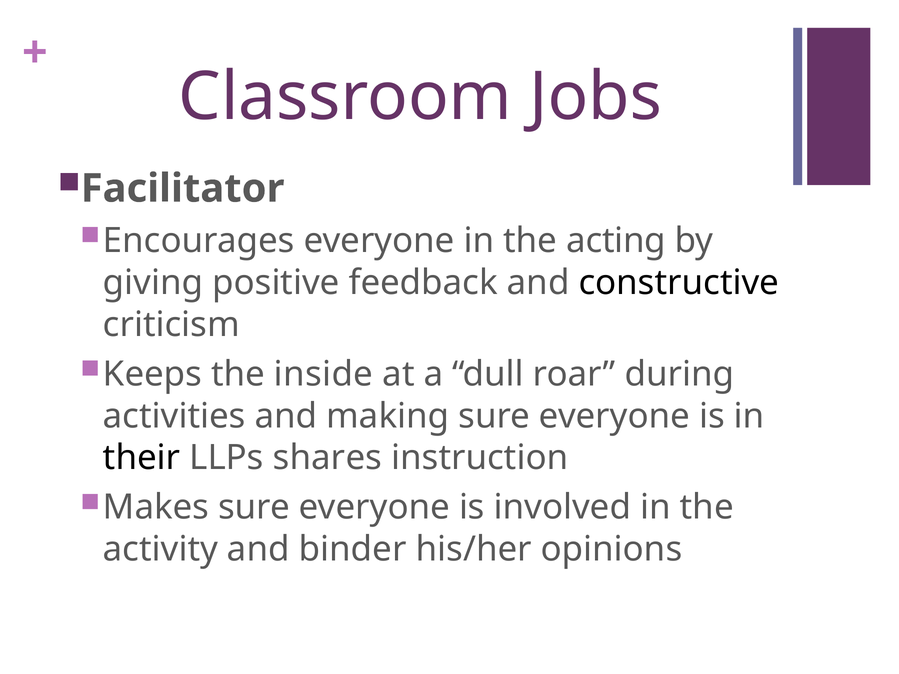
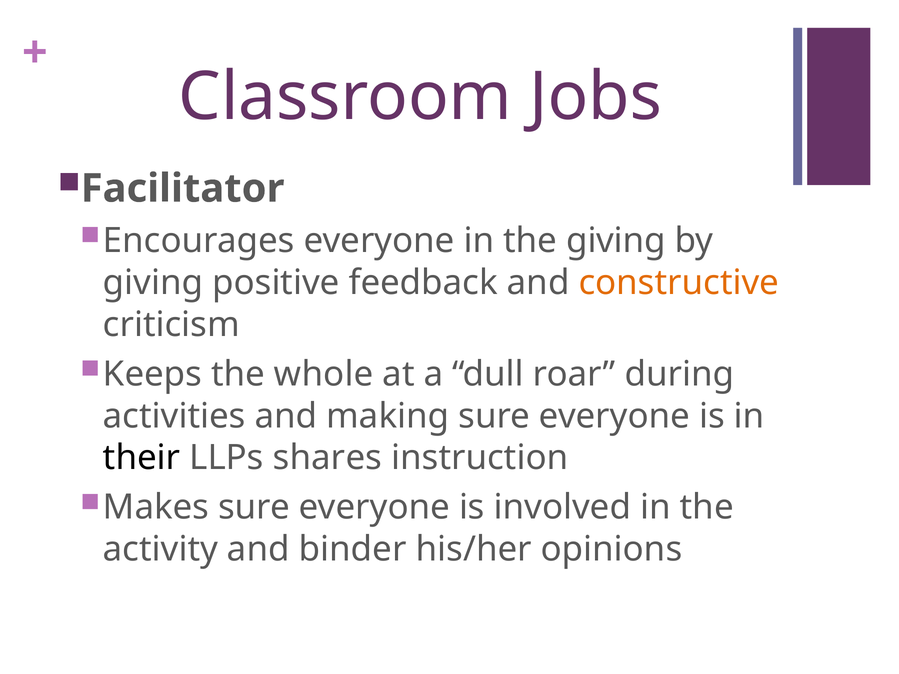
the acting: acting -> giving
constructive colour: black -> orange
inside: inside -> whole
